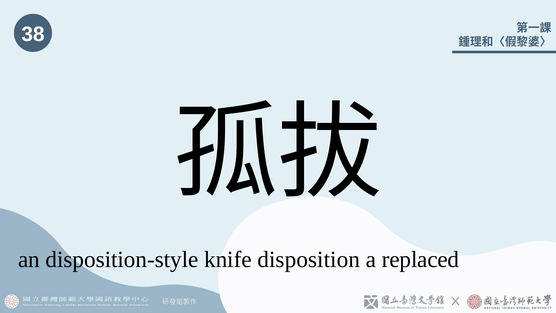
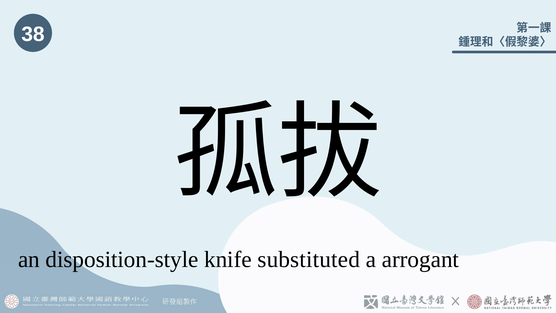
disposition: disposition -> substituted
replaced: replaced -> arrogant
